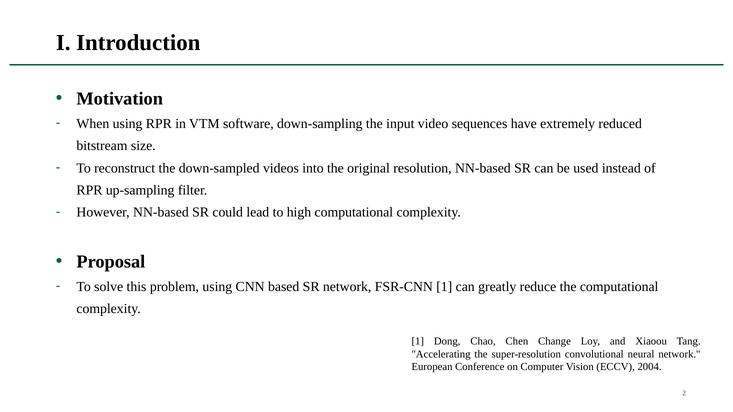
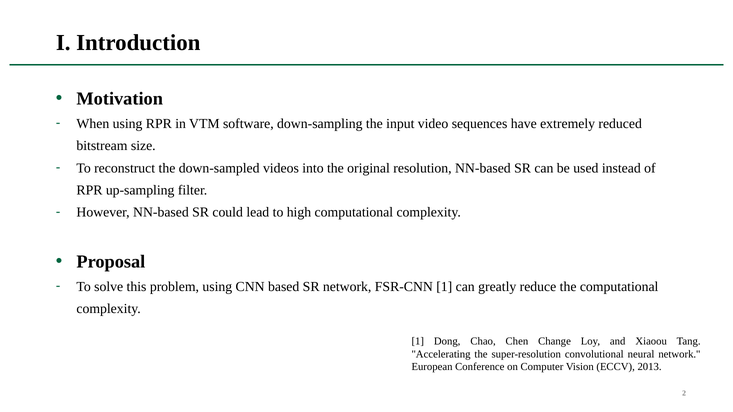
2004: 2004 -> 2013
